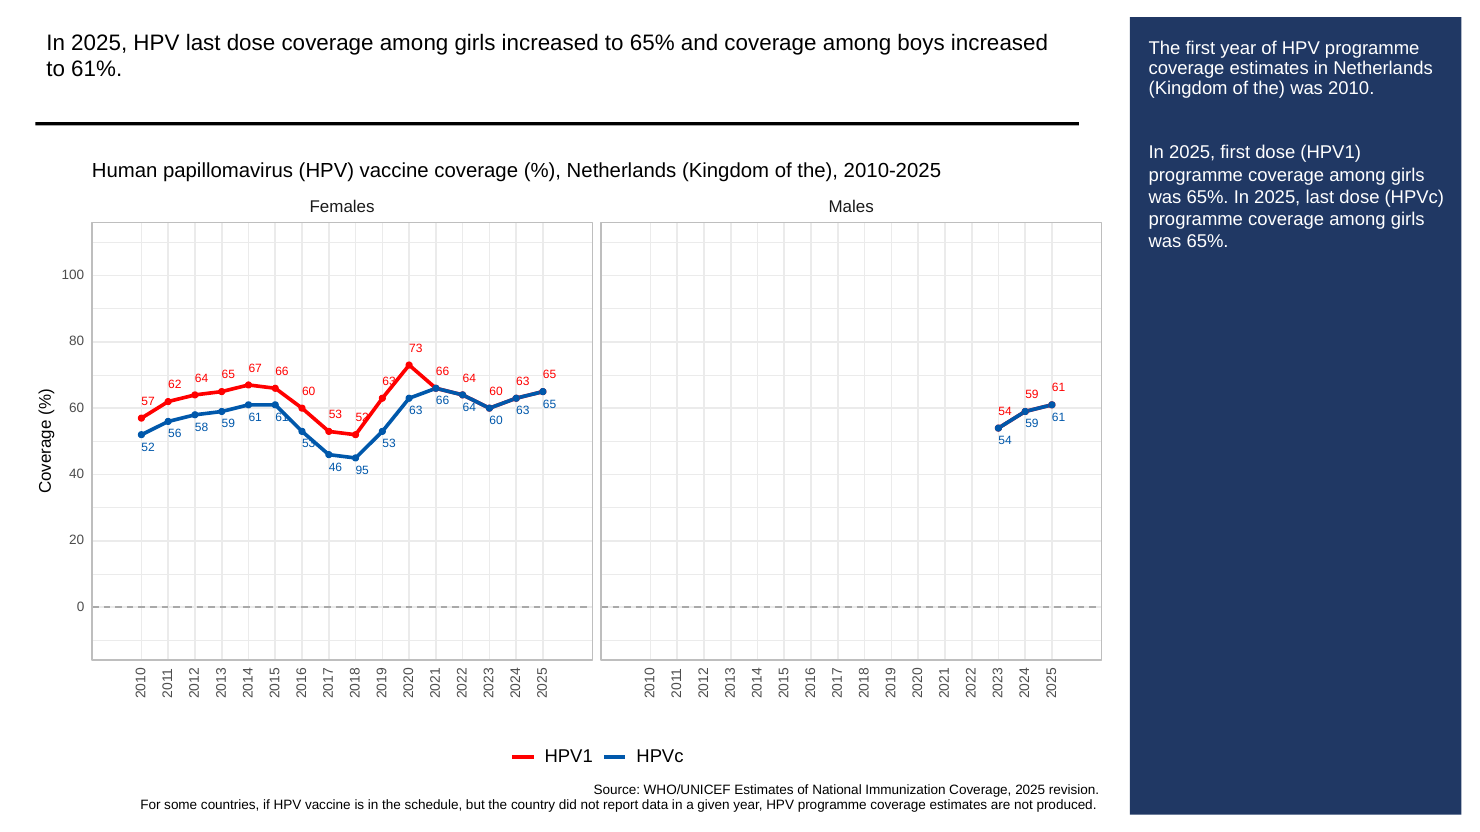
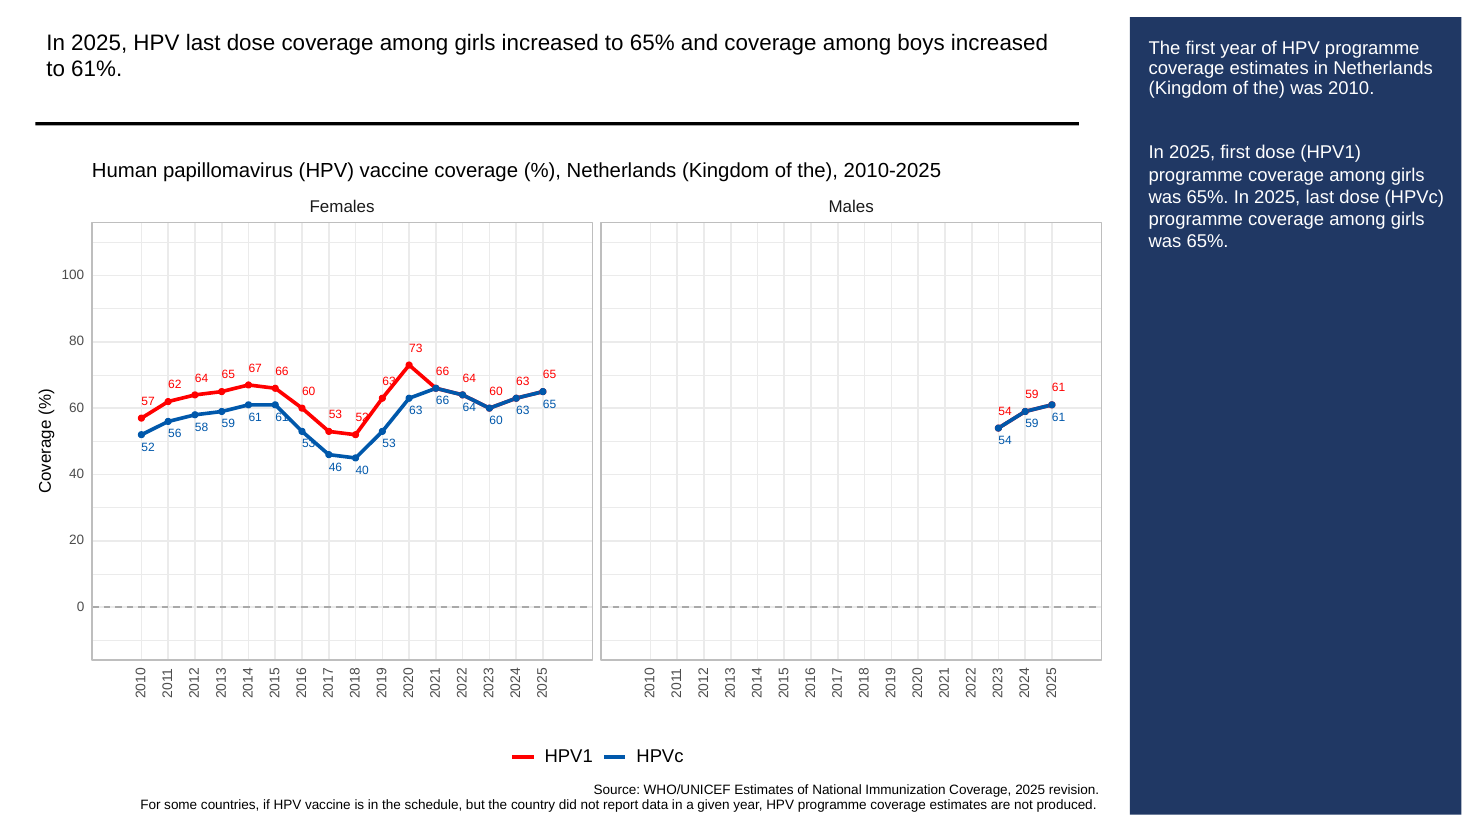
46 95: 95 -> 40
